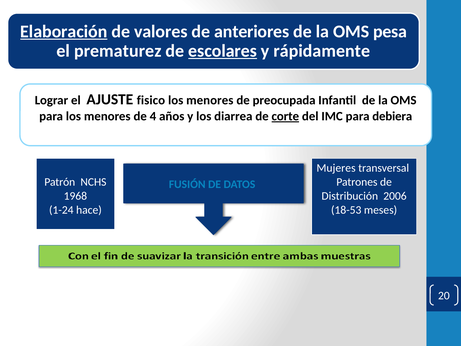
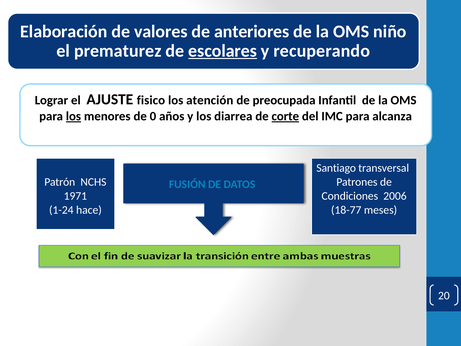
Elaboración underline: present -> none
pesa: pesa -> niño
rápidamente: rápidamente -> recuperando
menores at (210, 100): menores -> atención
los at (73, 116) underline: none -> present
4: 4 -> 0
debiera: debiera -> alcanza
Mujeres: Mujeres -> Santiago
1968: 1968 -> 1971
Distribución: Distribución -> Condiciones
18-53: 18-53 -> 18-77
